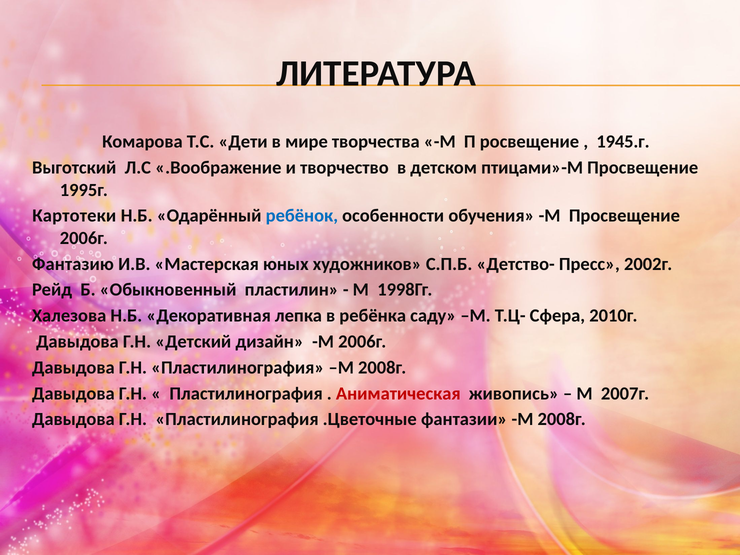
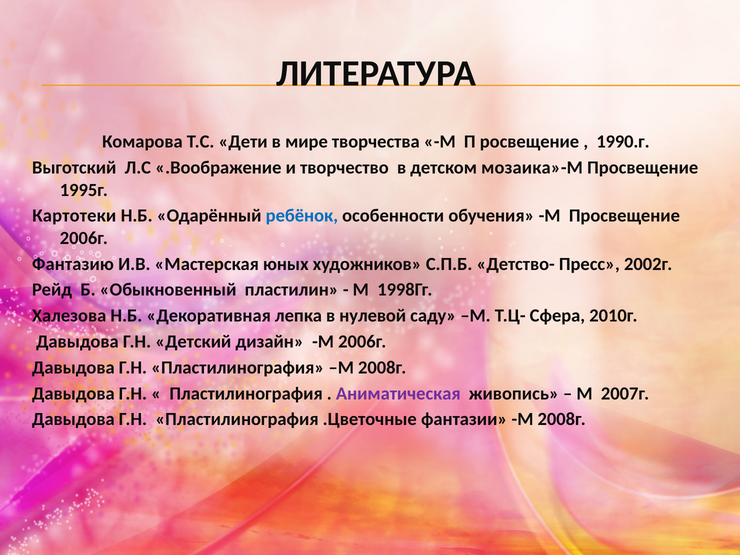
1945.г: 1945.г -> 1990.г
птицами»-М: птицами»-М -> мозаика»-М
ребёнка: ребёнка -> нулевой
Аниматическая colour: red -> purple
